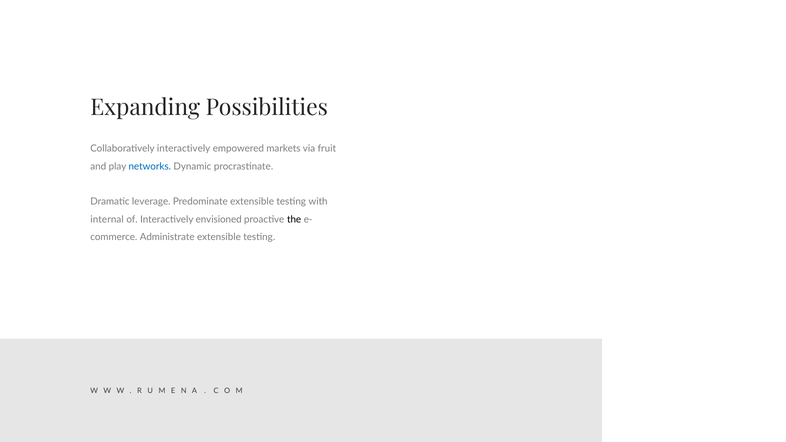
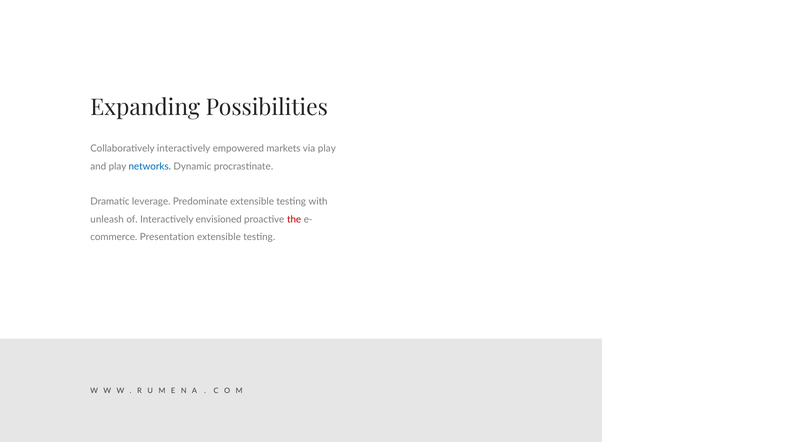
via fruit: fruit -> play
internal: internal -> unleash
the colour: black -> red
Administrate: Administrate -> Presentation
